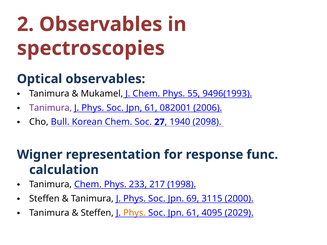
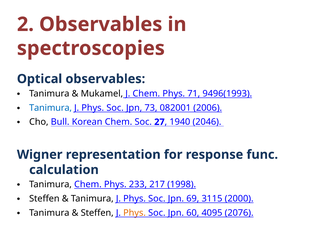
55: 55 -> 71
Tanimura at (51, 108) colour: purple -> blue
61 at (151, 108): 61 -> 73
2098: 2098 -> 2046
61 at (193, 213): 61 -> 60
2029: 2029 -> 2076
